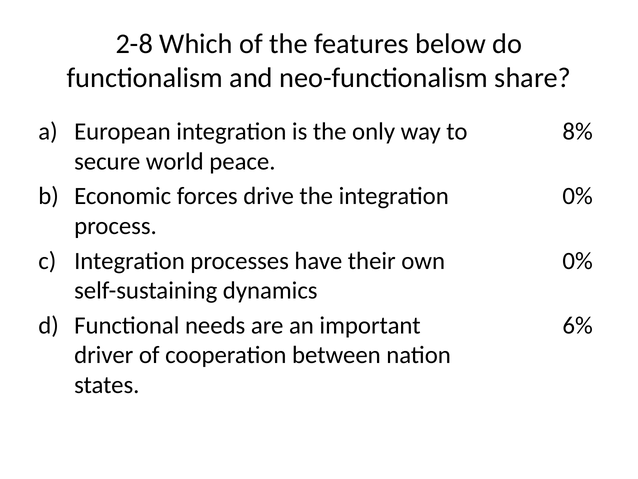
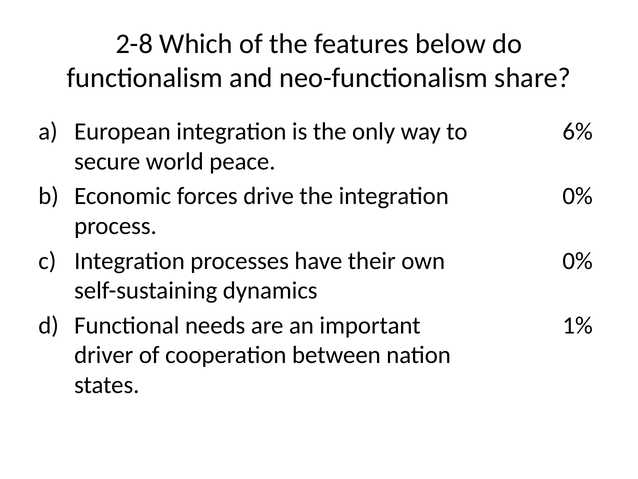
8%: 8% -> 6%
6%: 6% -> 1%
